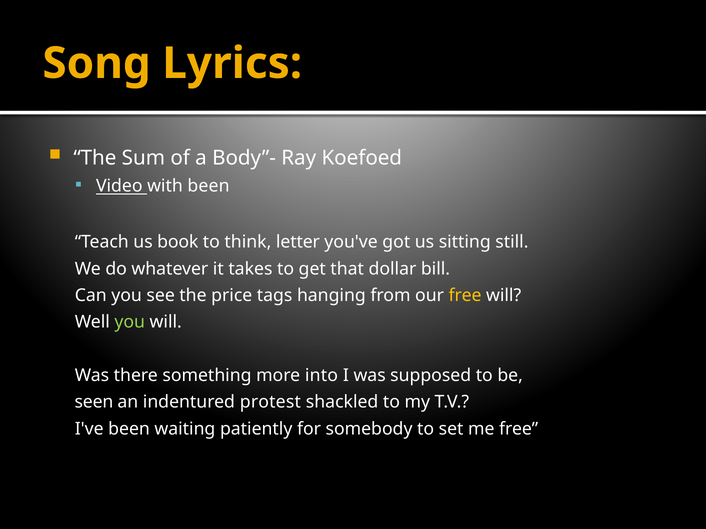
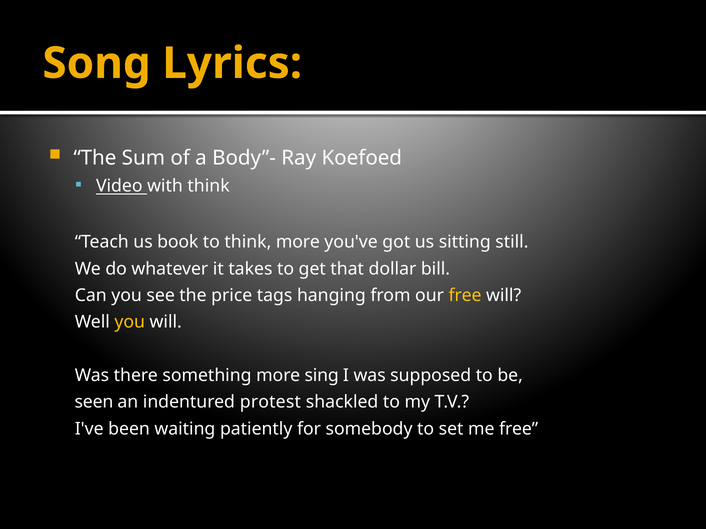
with been: been -> think
think letter: letter -> more
you at (130, 322) colour: light green -> yellow
into: into -> sing
